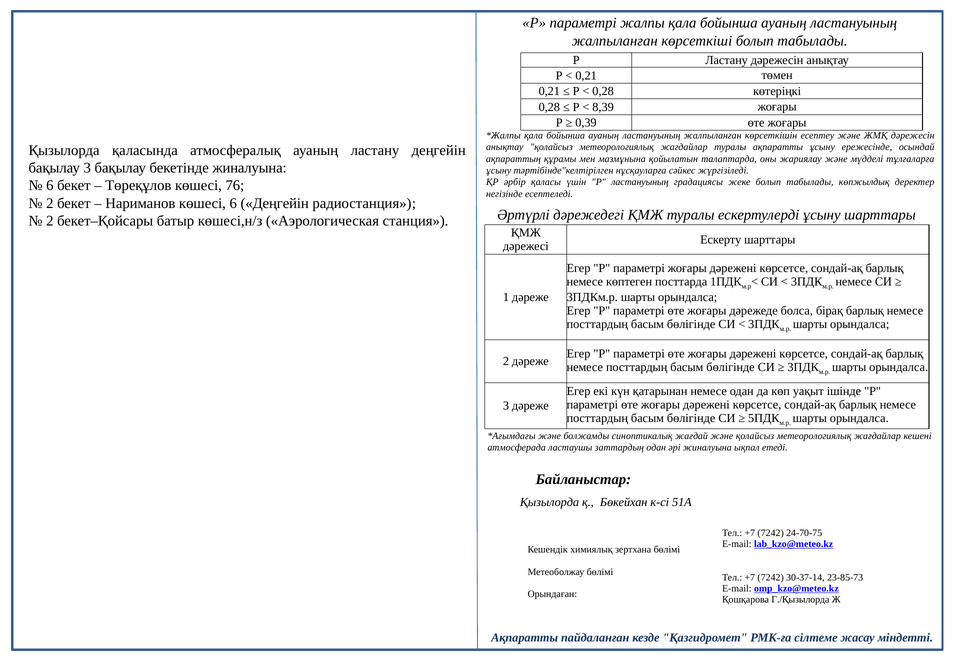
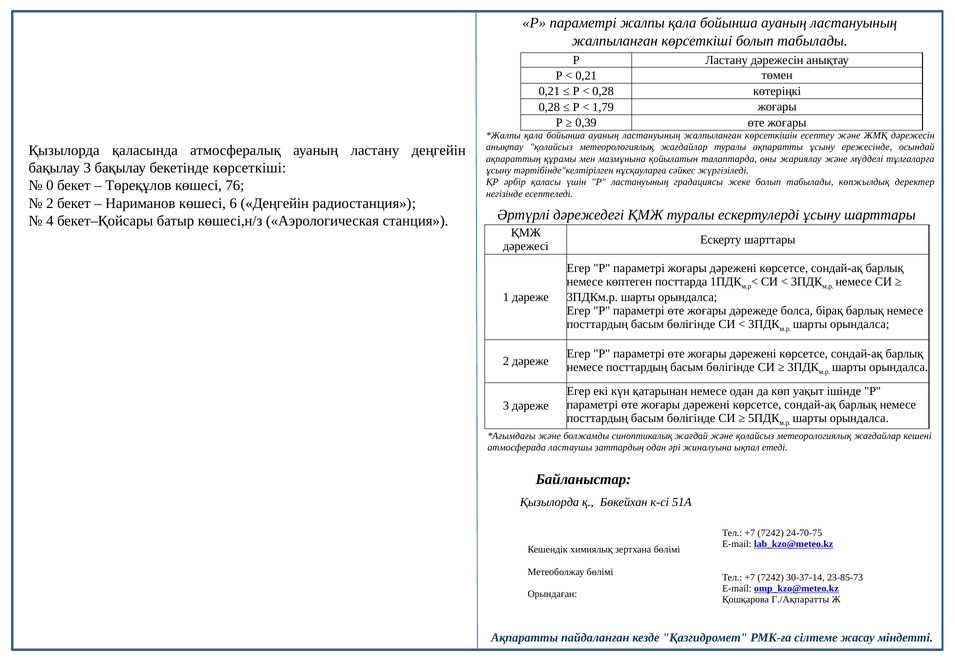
8,39: 8,39 -> 1,79
бекетінде жиналуына: жиналуына -> көрсеткіші
6 at (50, 186): 6 -> 0
2 at (50, 221): 2 -> 4
Г./Қызылорда: Г./Қызылорда -> Г./Ақпаратты
